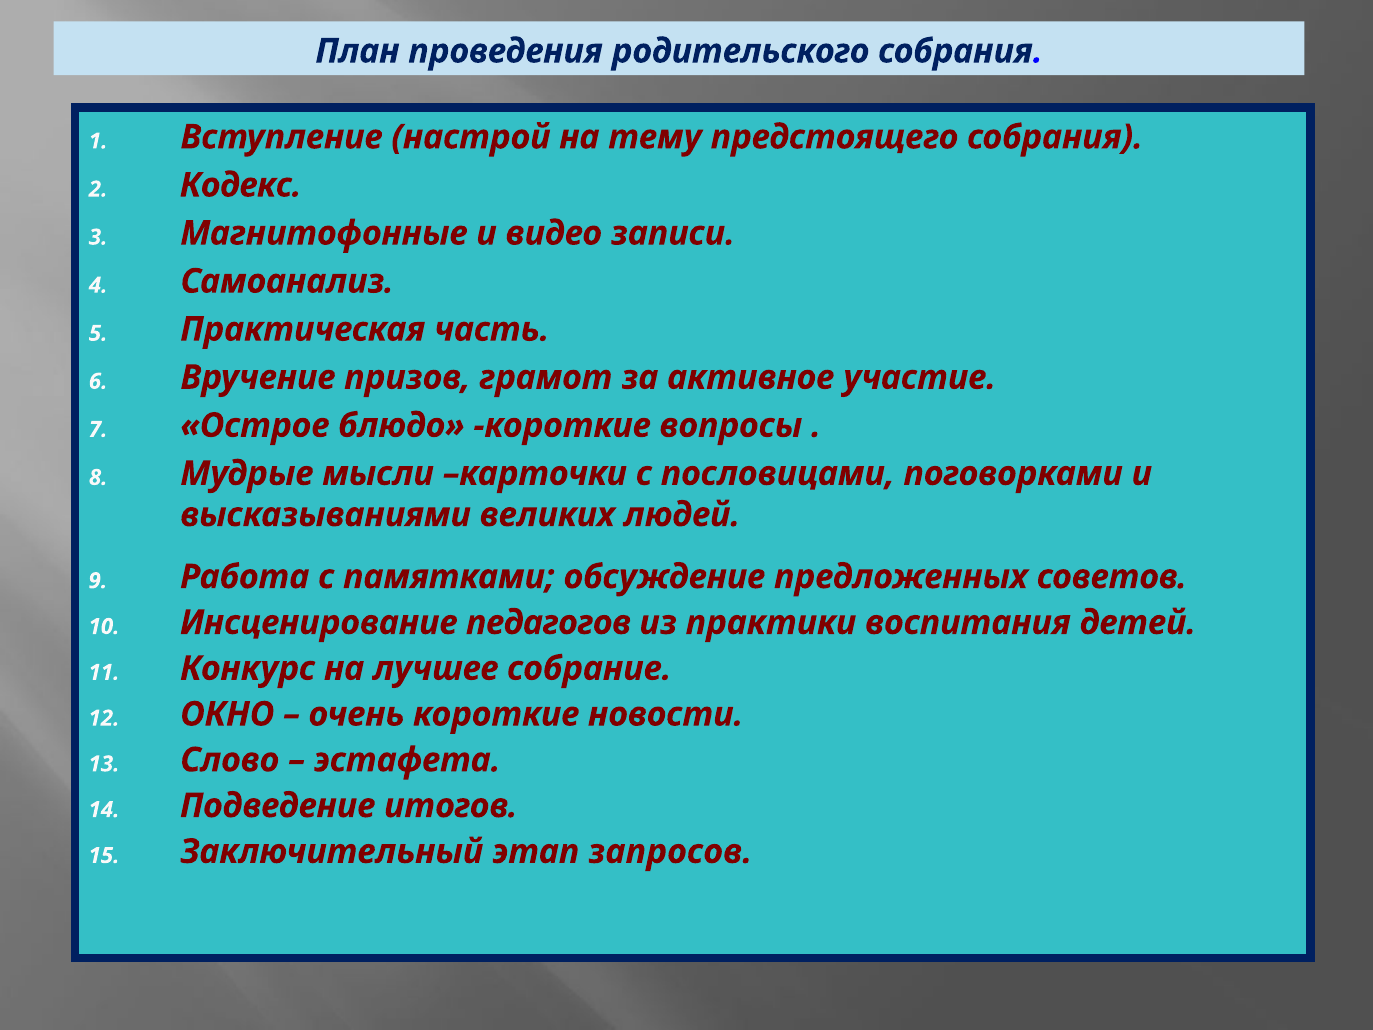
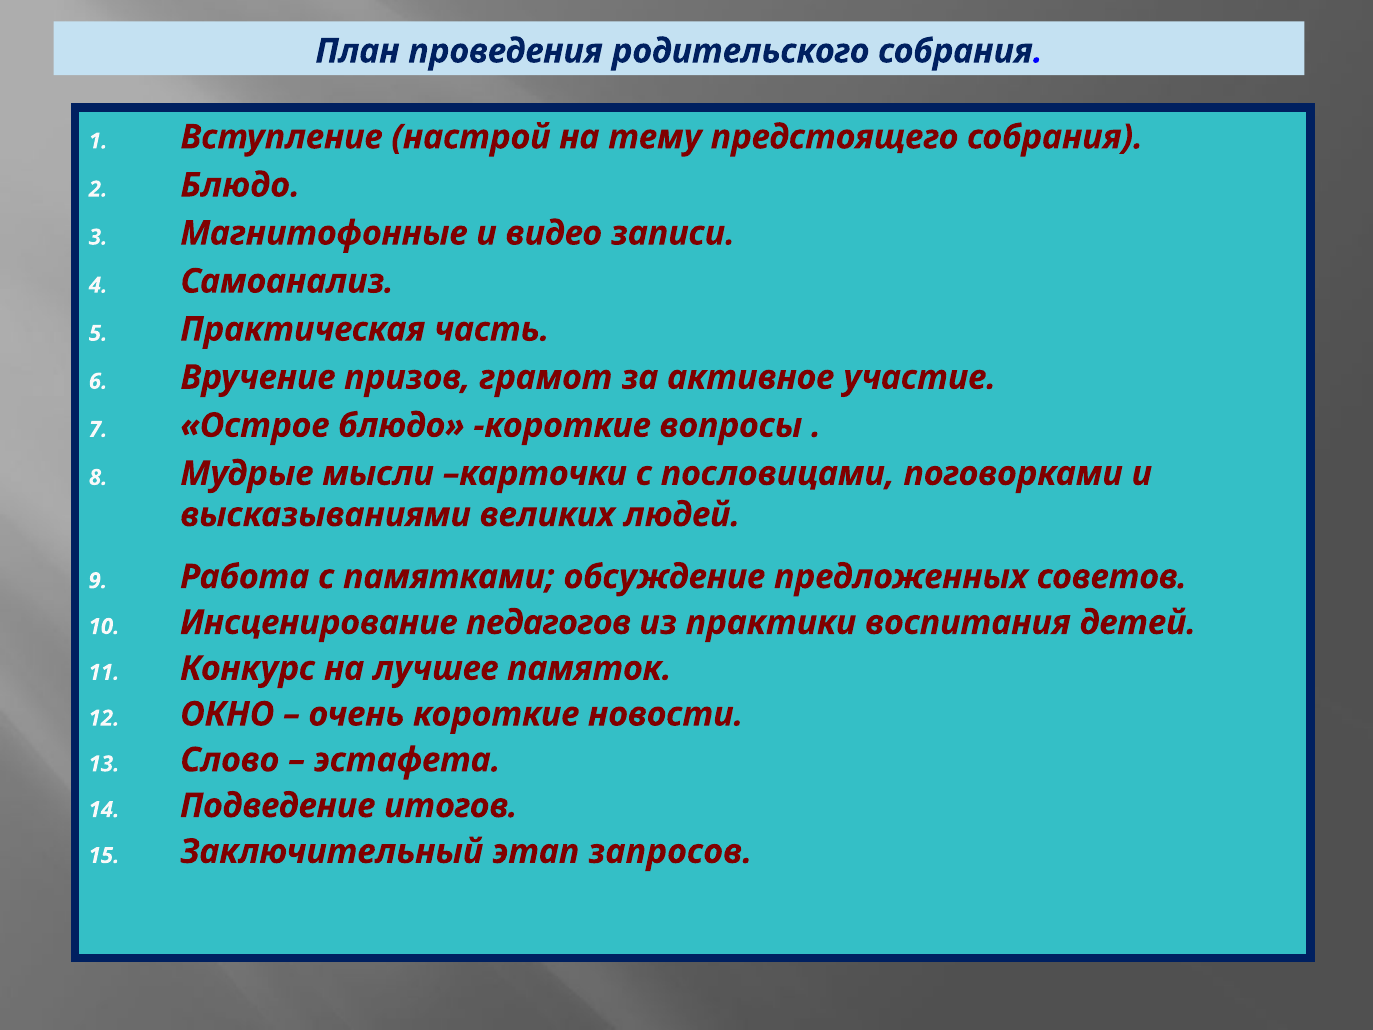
Кодекс at (241, 185): Кодекс -> Блюдо
собрание: собрание -> памяток
